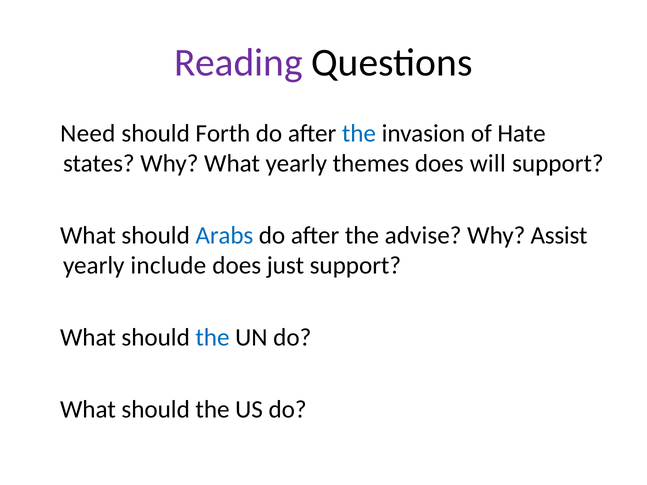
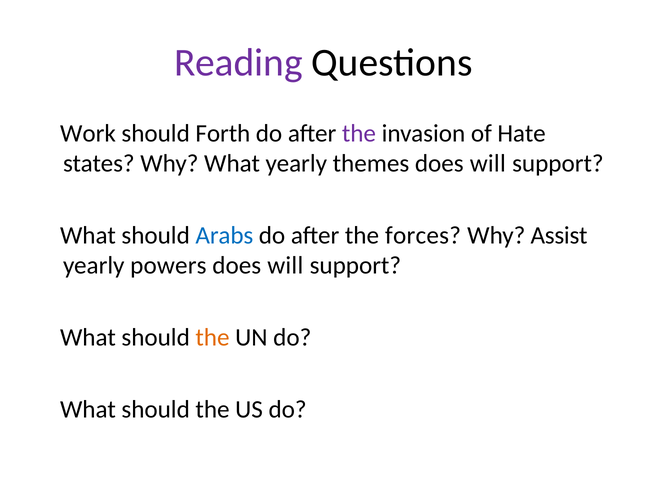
Need: Need -> Work
the at (359, 133) colour: blue -> purple
advise: advise -> forces
include: include -> powers
just at (285, 266): just -> will
the at (213, 338) colour: blue -> orange
